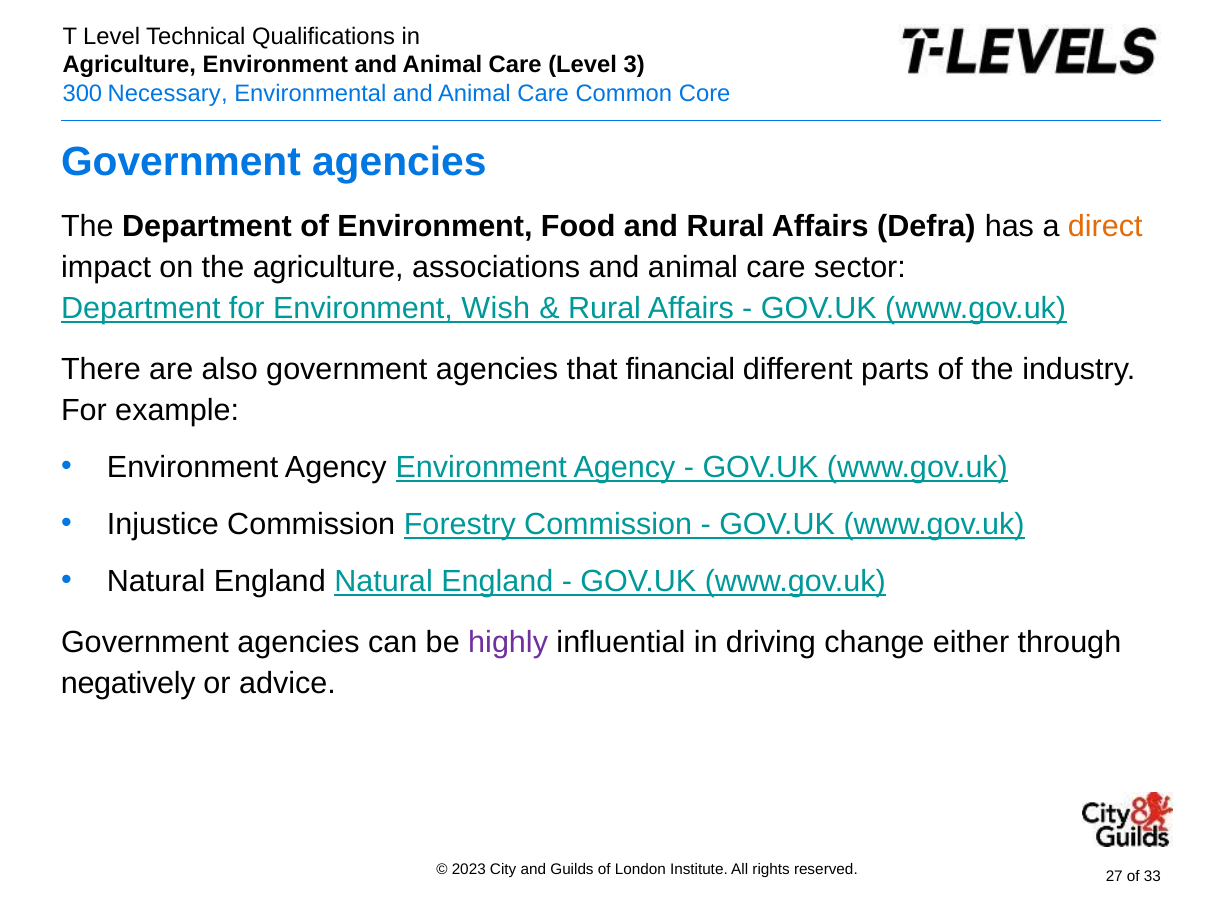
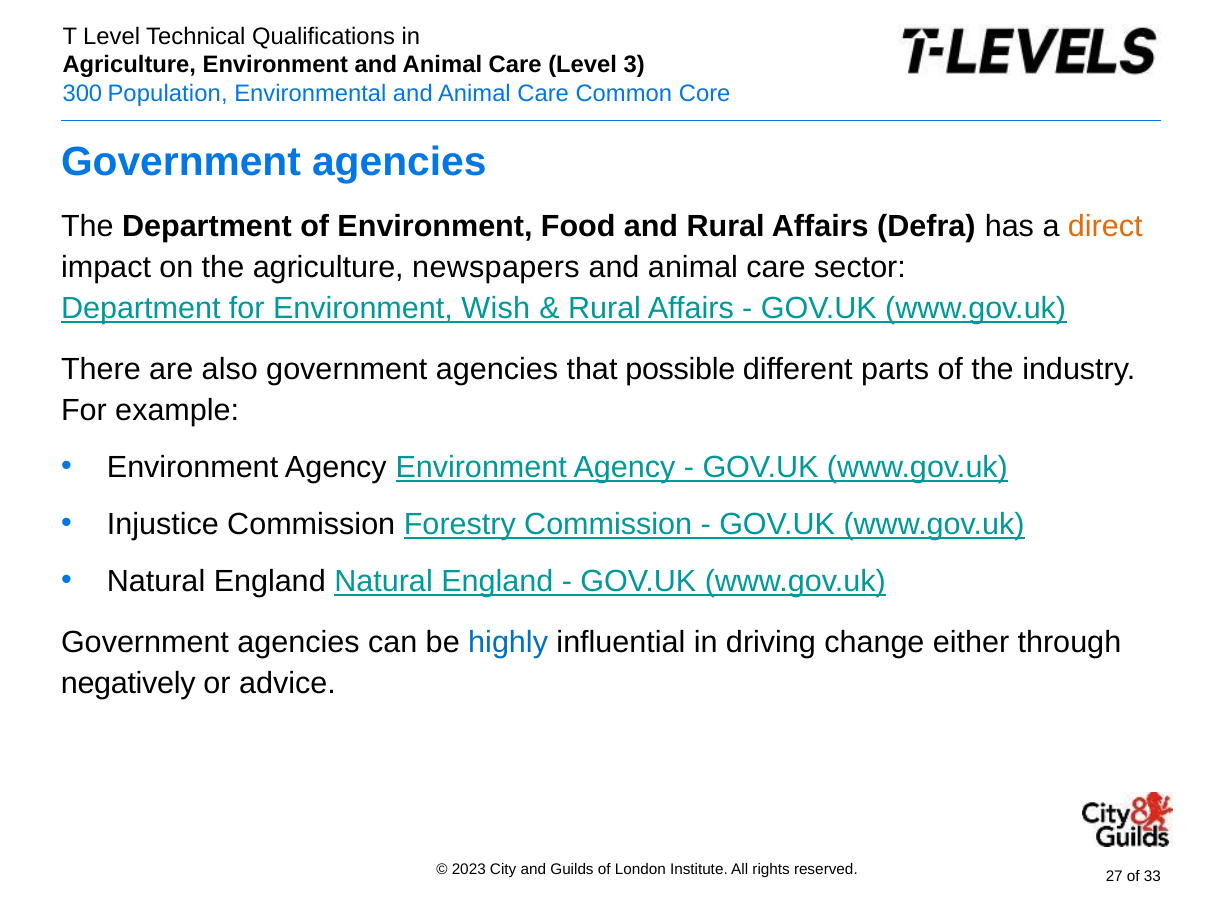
Necessary: Necessary -> Population
associations: associations -> newspapers
financial: financial -> possible
highly colour: purple -> blue
